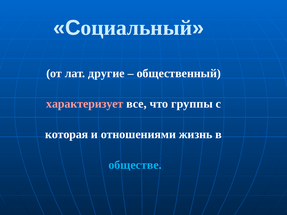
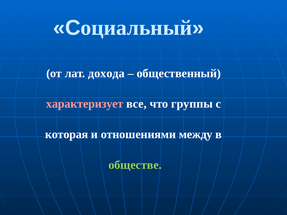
другие: другие -> дохода
жизнь: жизнь -> между
обществе colour: light blue -> light green
